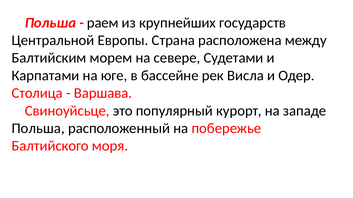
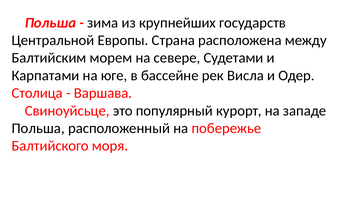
раем: раем -> зима
